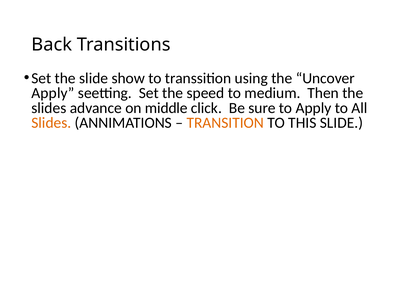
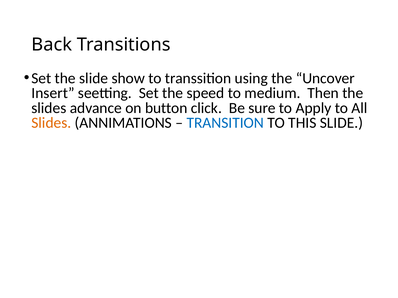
Apply at (53, 93): Apply -> Insert
middle: middle -> button
TRANSITION colour: orange -> blue
